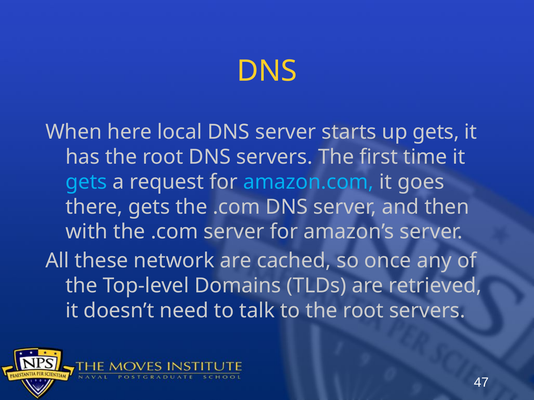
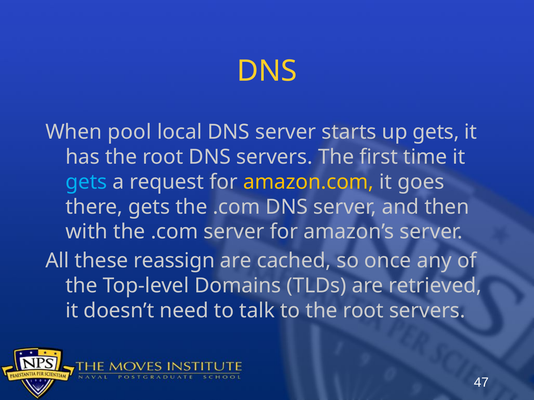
here: here -> pool
amazon.com colour: light blue -> yellow
network: network -> reassign
